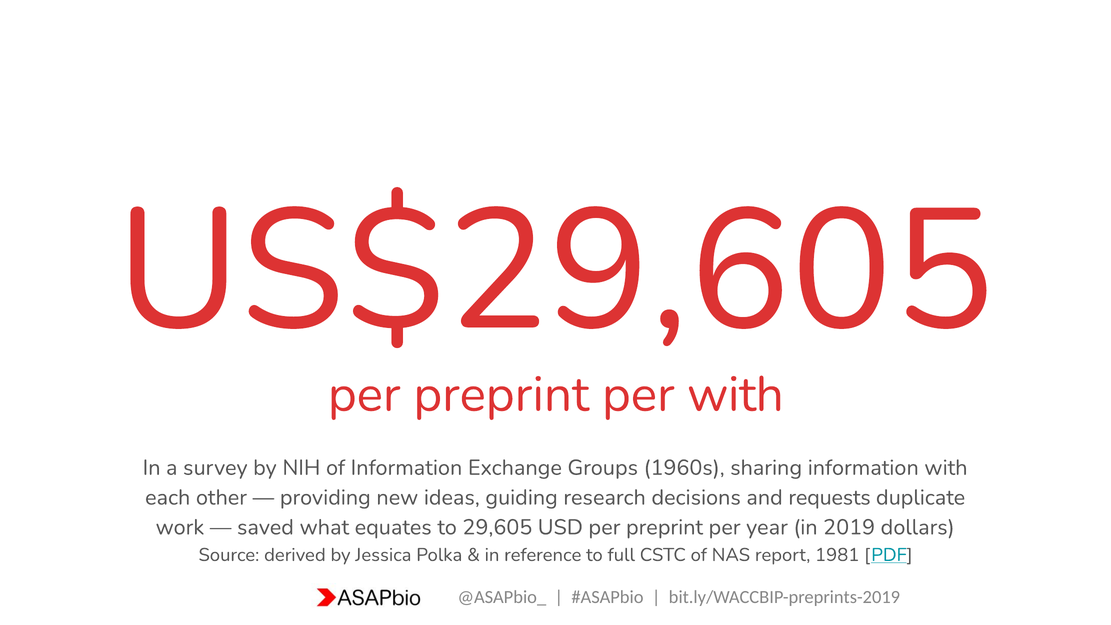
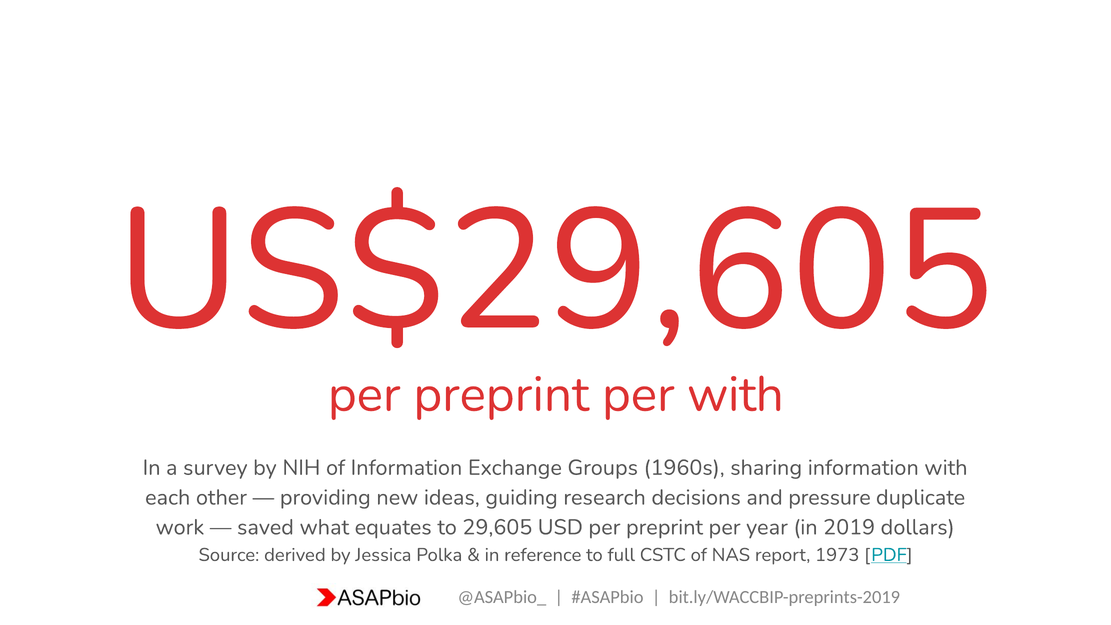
requests: requests -> pressure
1981: 1981 -> 1973
